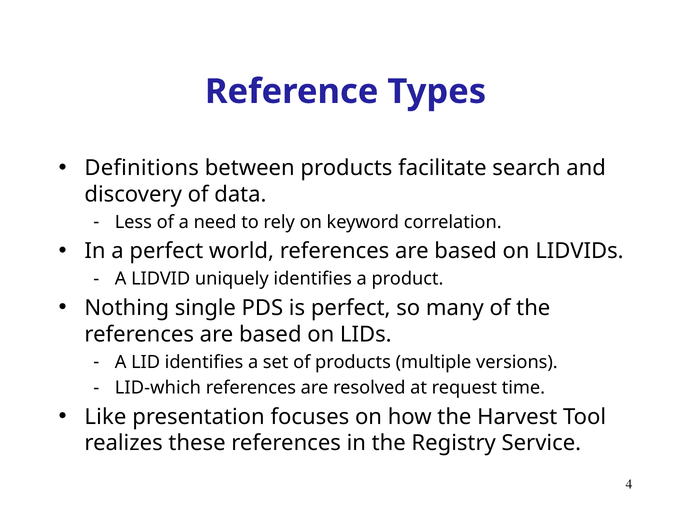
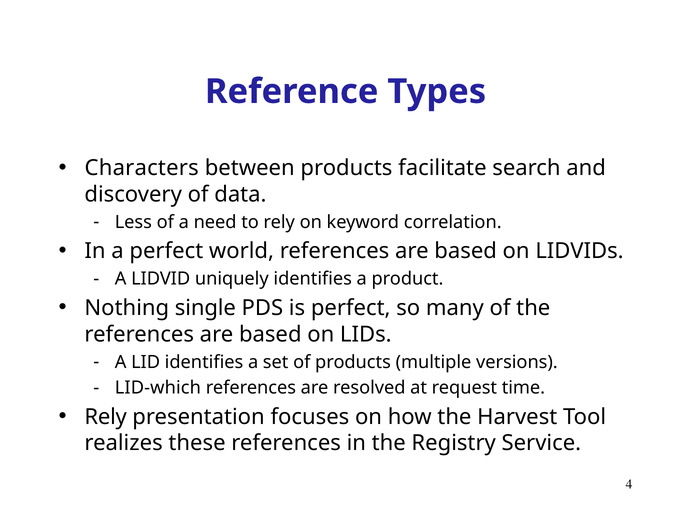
Definitions: Definitions -> Characters
Like at (105, 417): Like -> Rely
